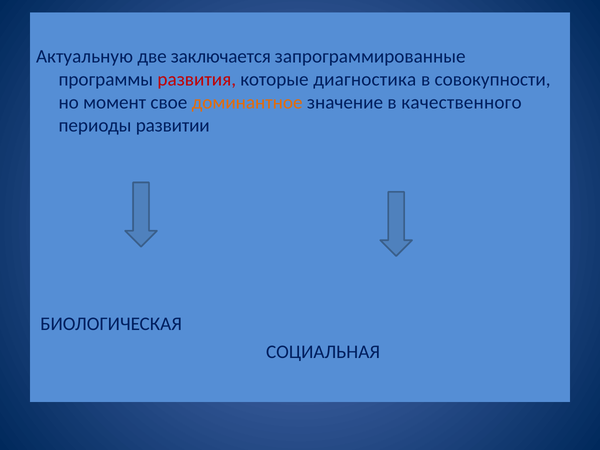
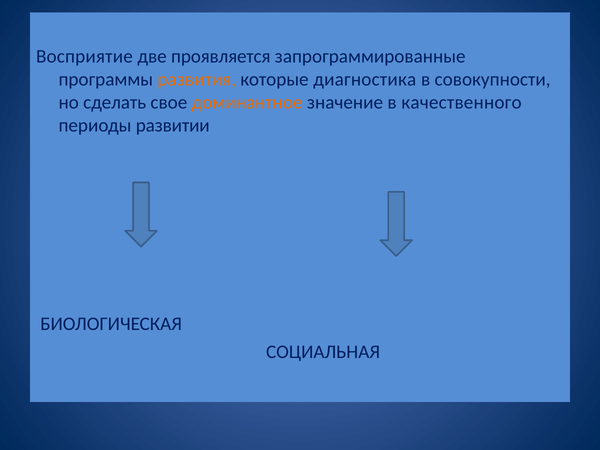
Актуальную: Актуальную -> Восприятие
заключается: заключается -> проявляется
развития colour: red -> orange
момент: момент -> сделать
